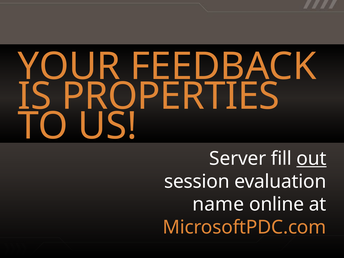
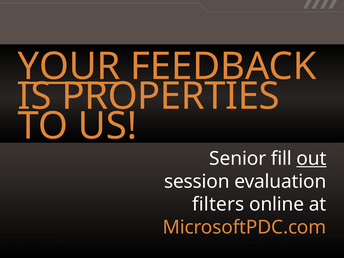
YOUR underline: none -> present
Server: Server -> Senior
name: name -> filters
